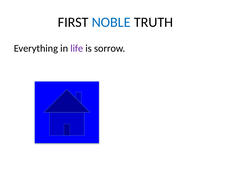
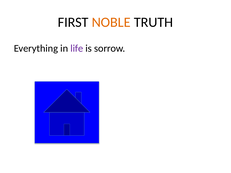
NOBLE colour: blue -> orange
